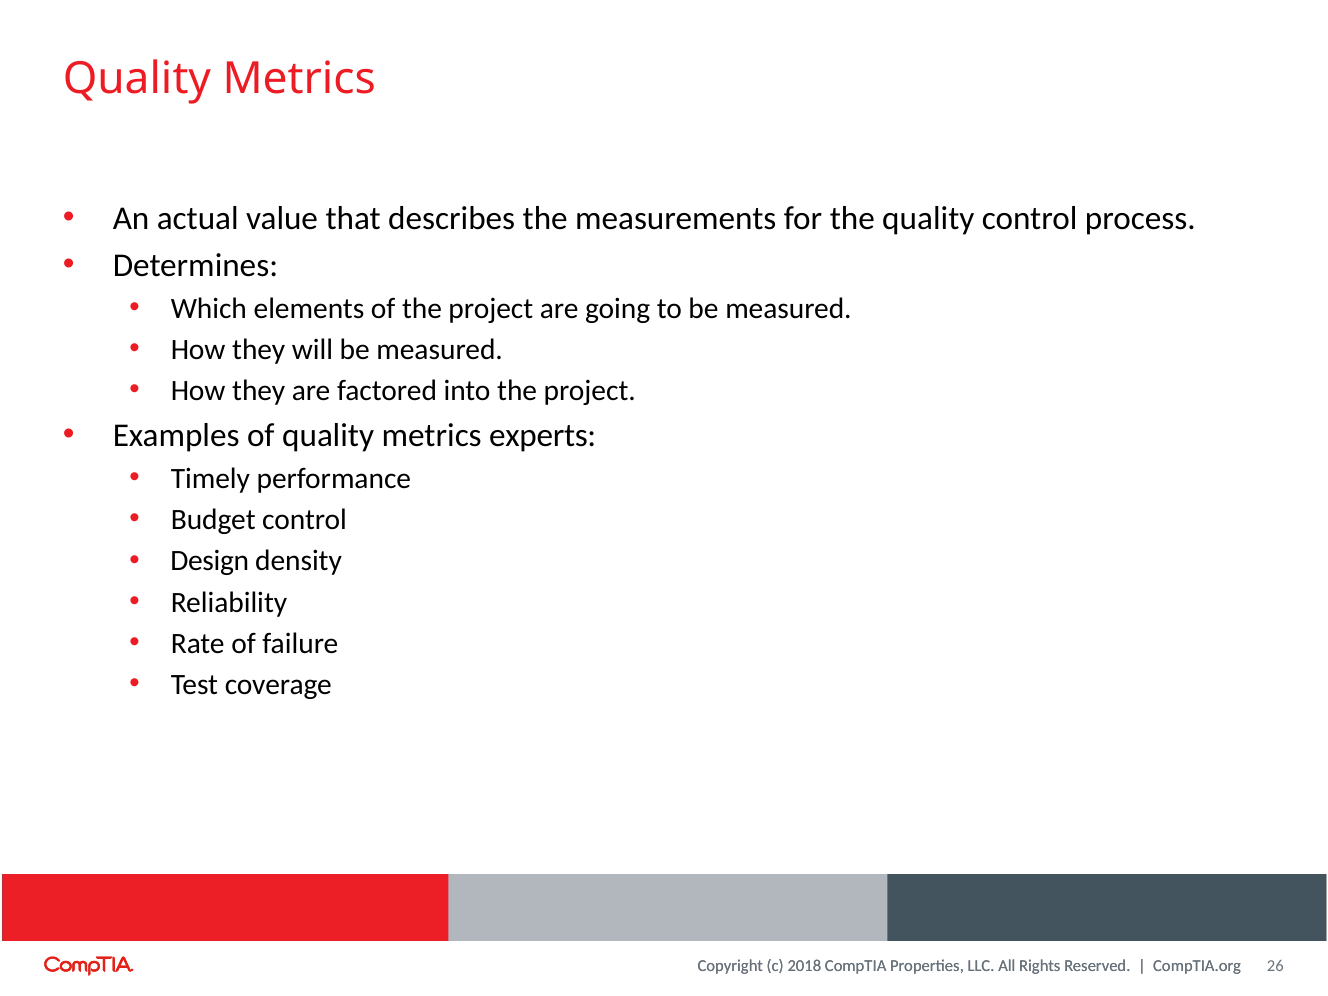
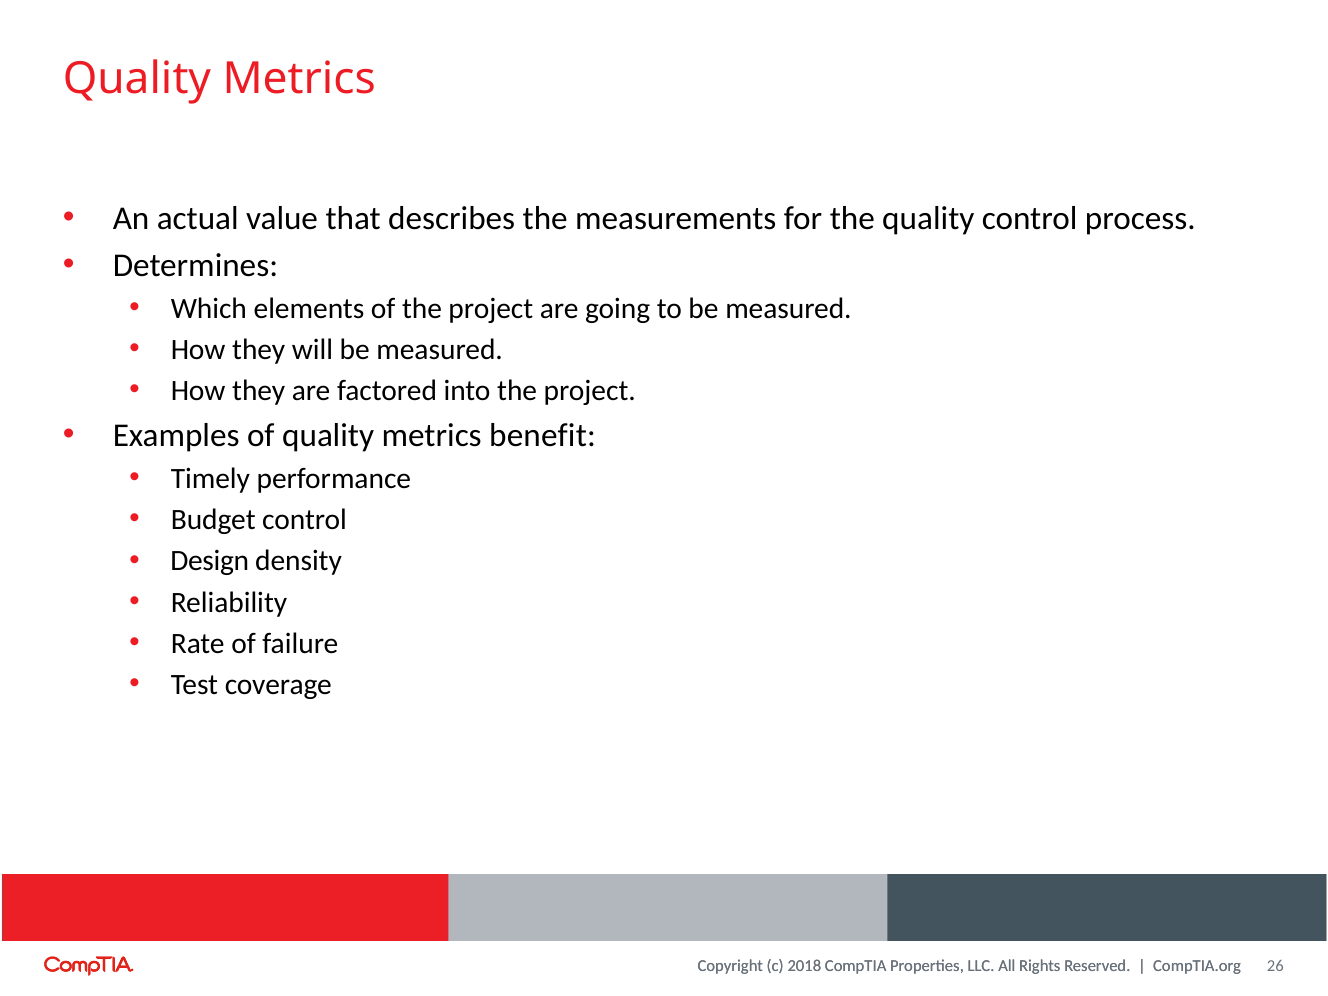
experts: experts -> benefit
